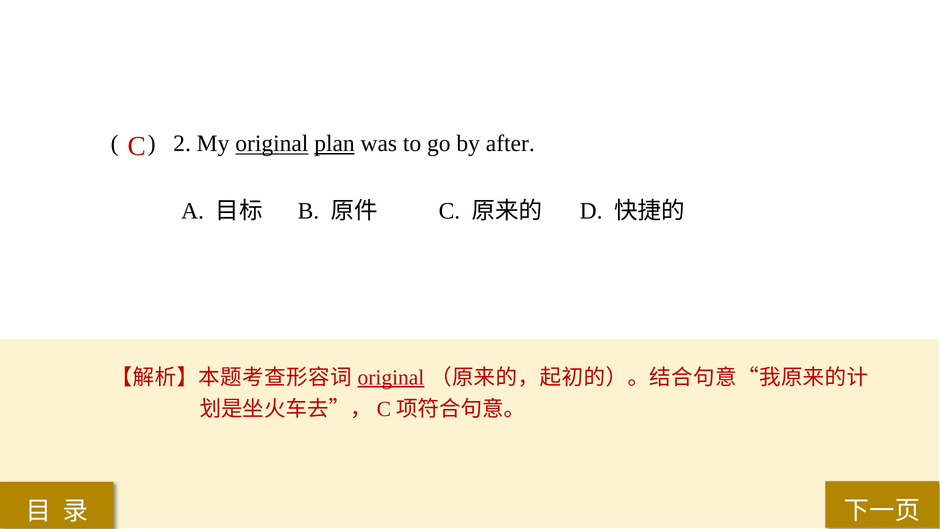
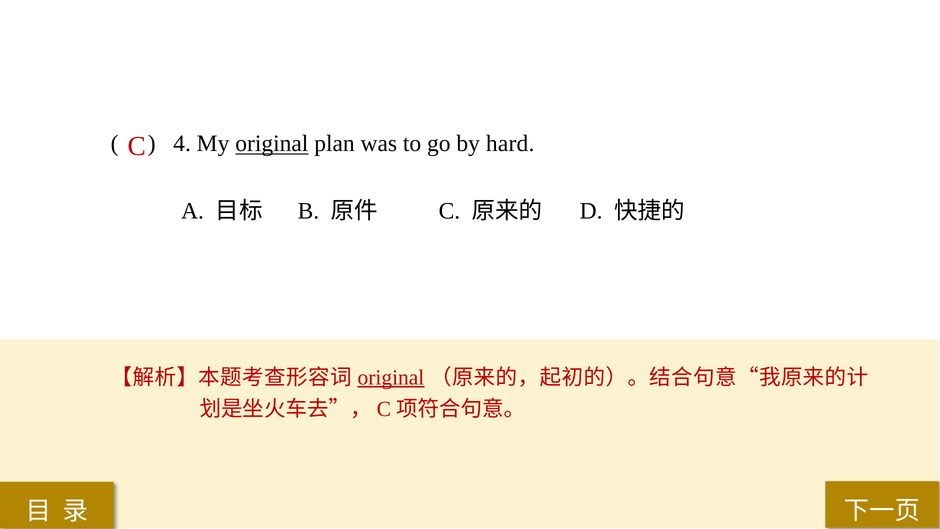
2: 2 -> 4
plan underline: present -> none
after: after -> hard
